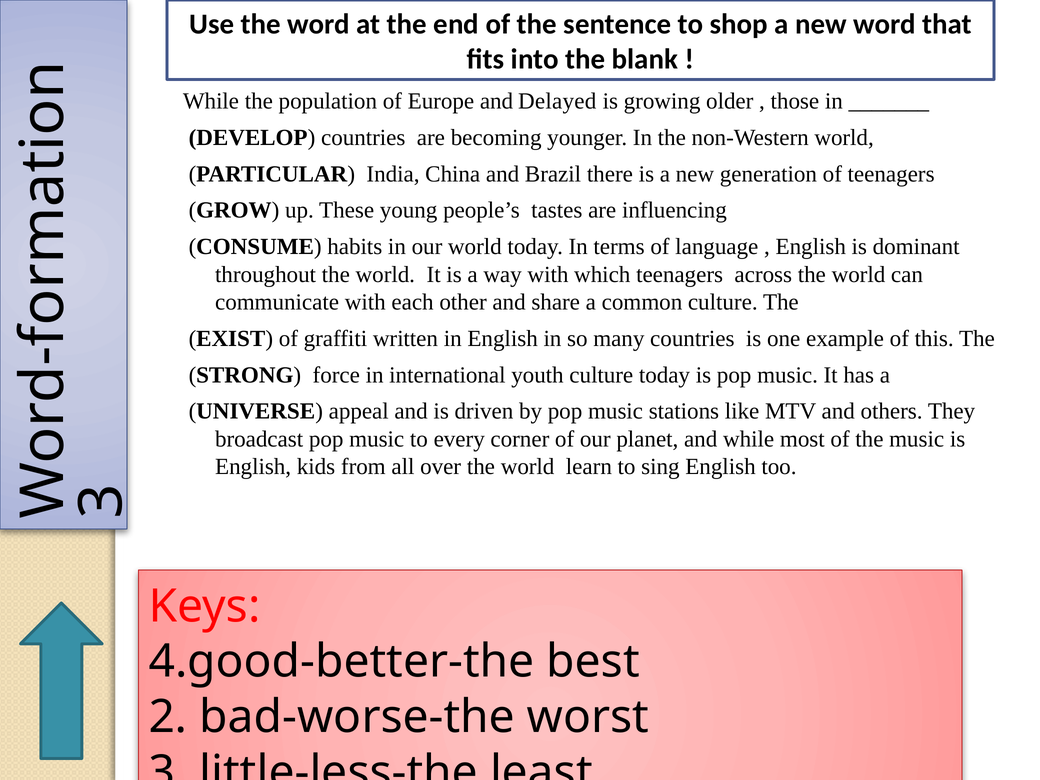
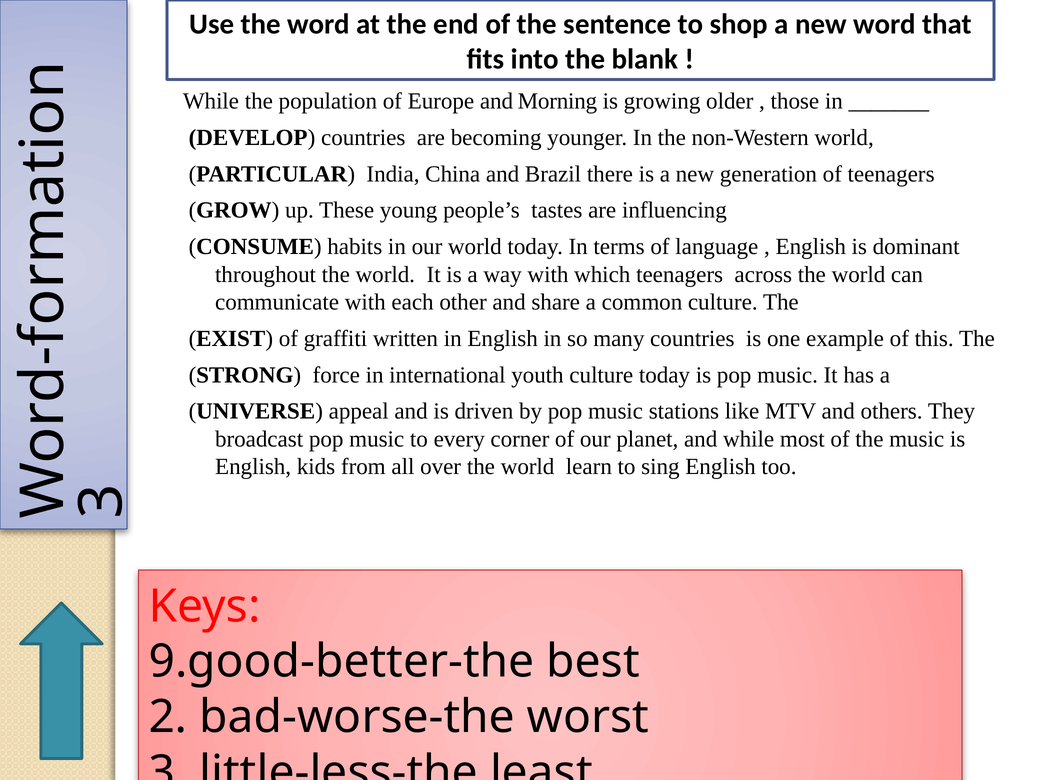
Delayed: Delayed -> Morning
4.good-better-the: 4.good-better-the -> 9.good-better-the
